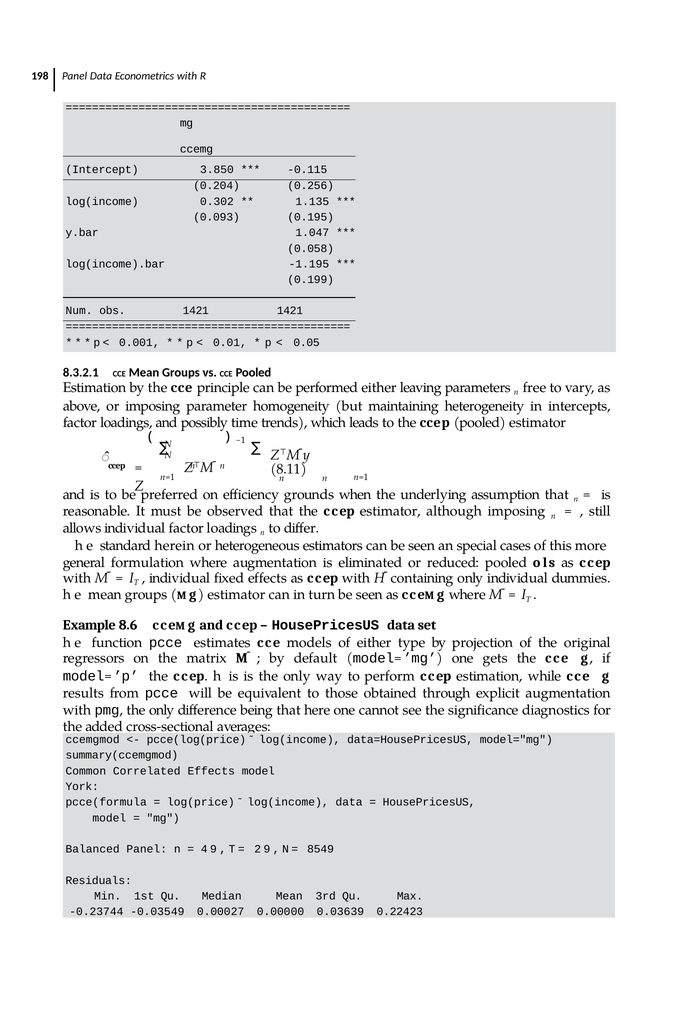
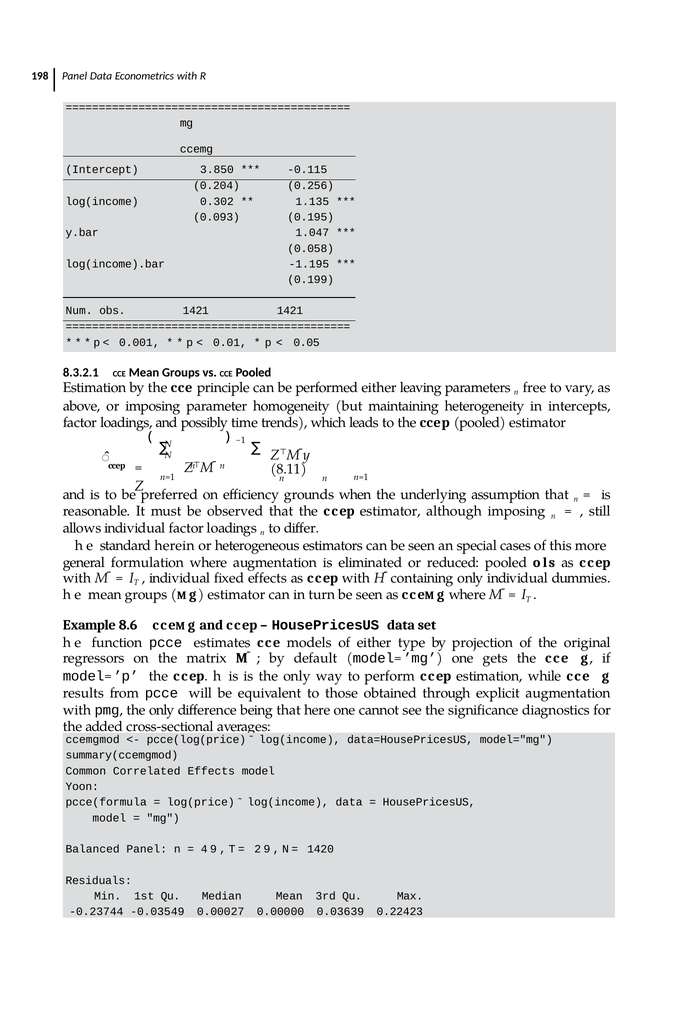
York: York -> Yoon
8549: 8549 -> 1420
